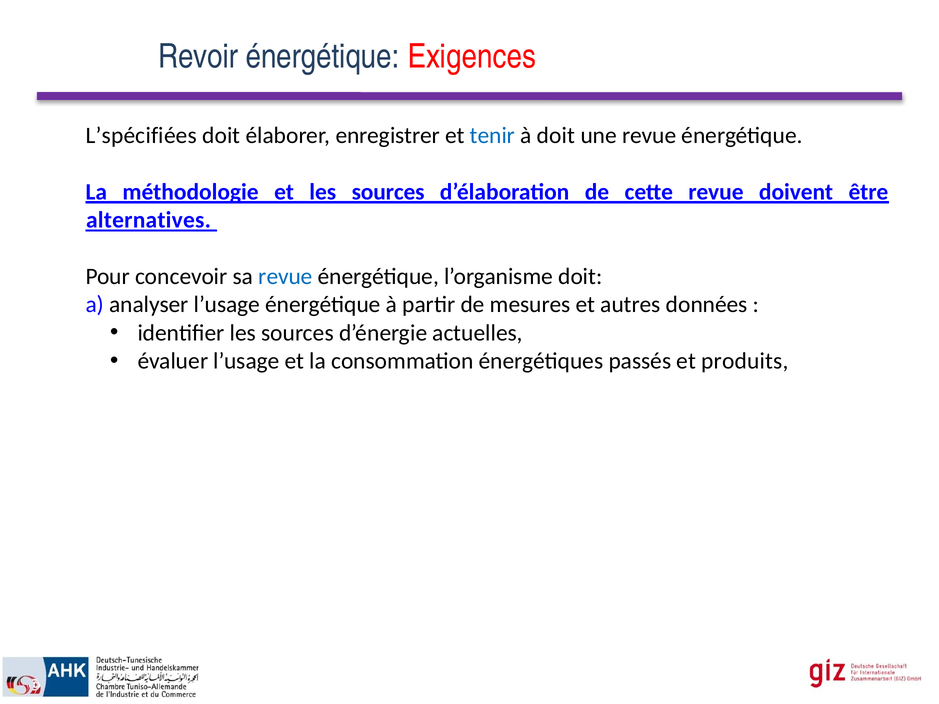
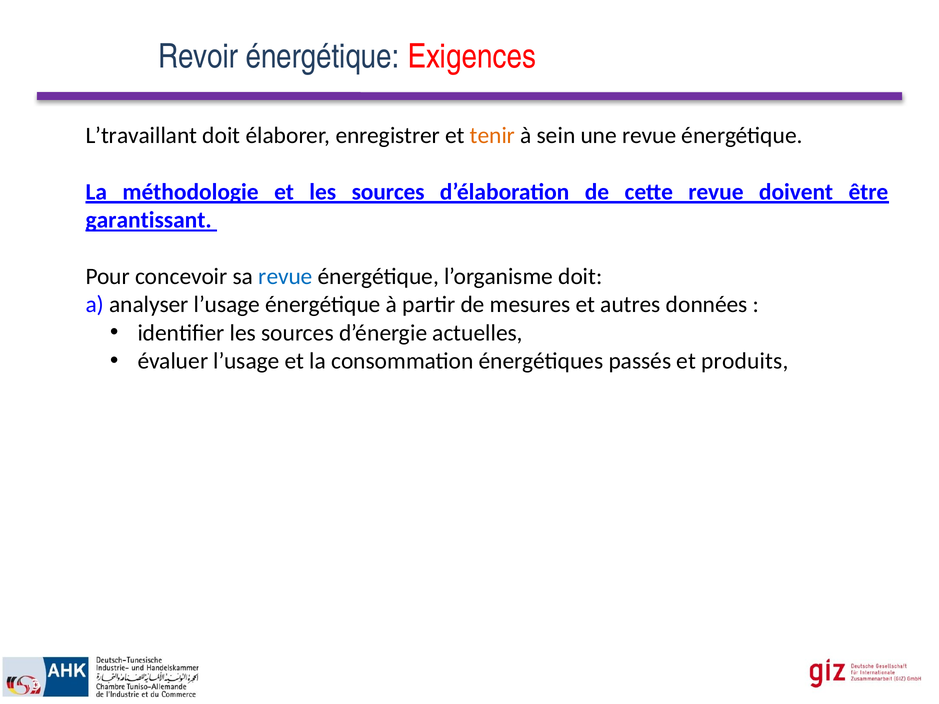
L’spécifiées: L’spécifiées -> L’travaillant
tenir colour: blue -> orange
à doit: doit -> sein
alternatives: alternatives -> garantissant
